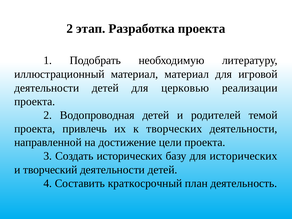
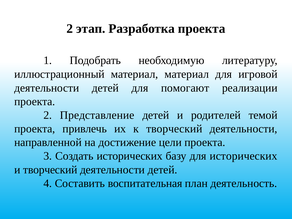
церковью: церковью -> помогают
Водопроводная: Водопроводная -> Представление
к творческих: творческих -> творческий
краткосрочный: краткосрочный -> воспитательная
